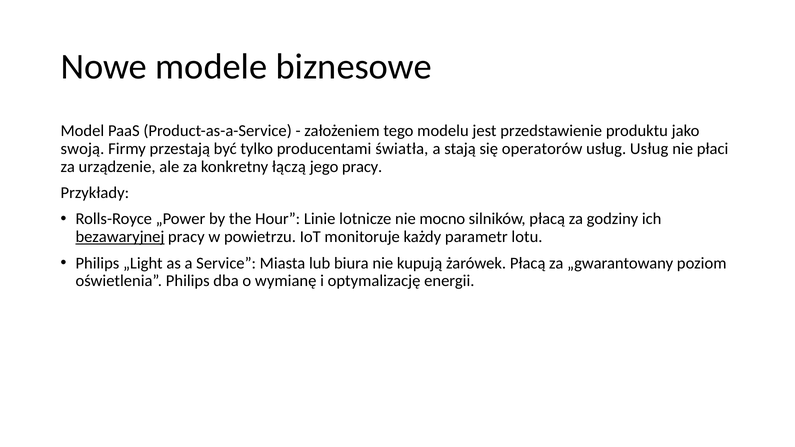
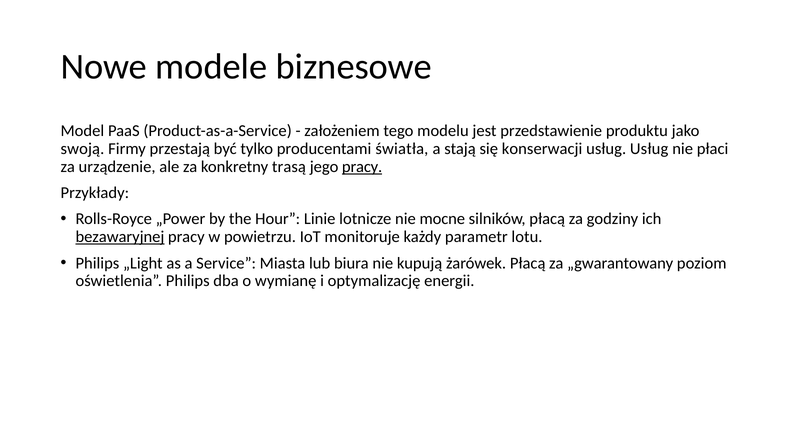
operatorów: operatorów -> konserwacji
łączą: łączą -> trasą
pracy at (362, 167) underline: none -> present
mocno: mocno -> mocne
